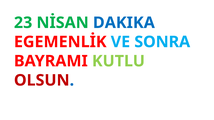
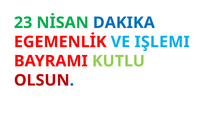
SONRA: SONRA -> IŞLEMI
